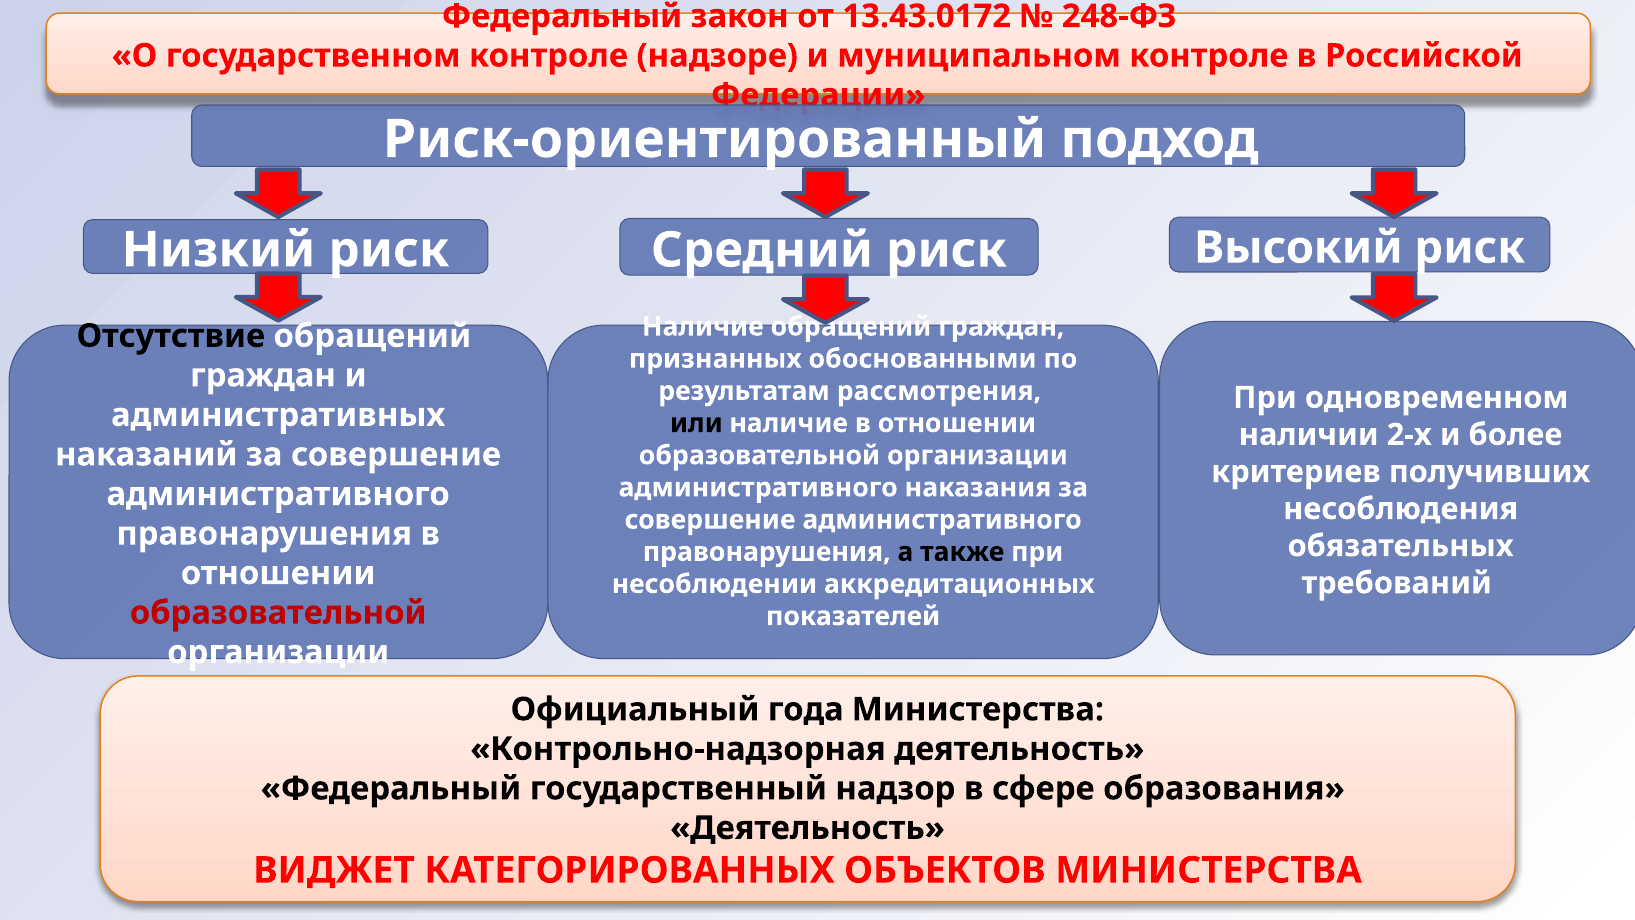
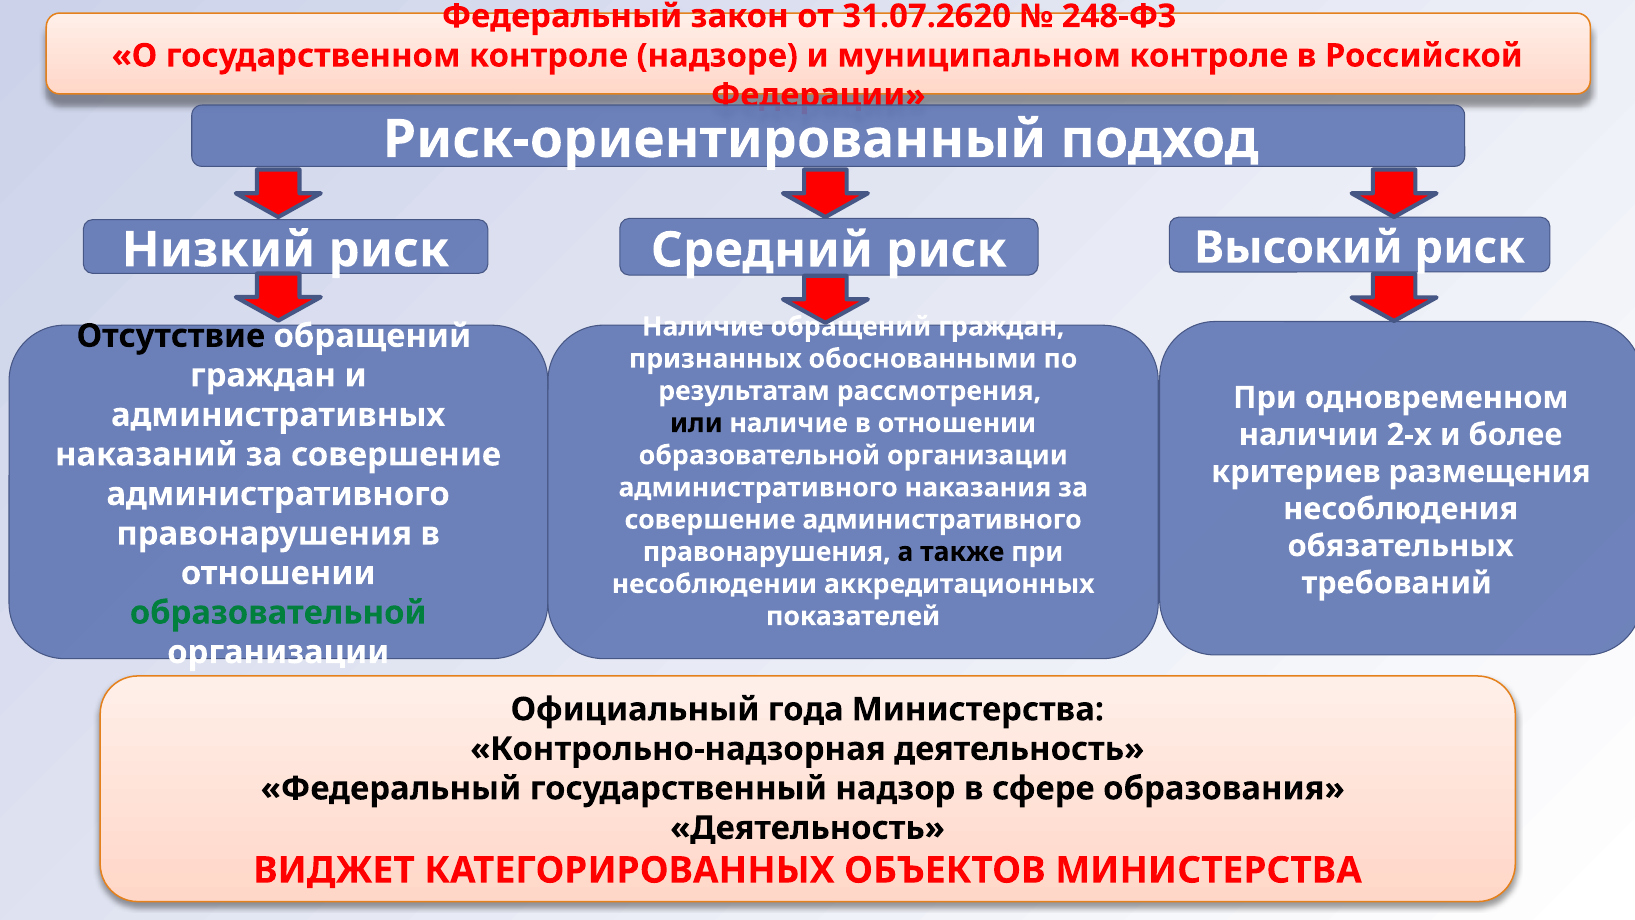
13.43.0172: 13.43.0172 -> 31.07.2620
получивших: получивших -> размещения
образовательной at (278, 613) colour: red -> green
